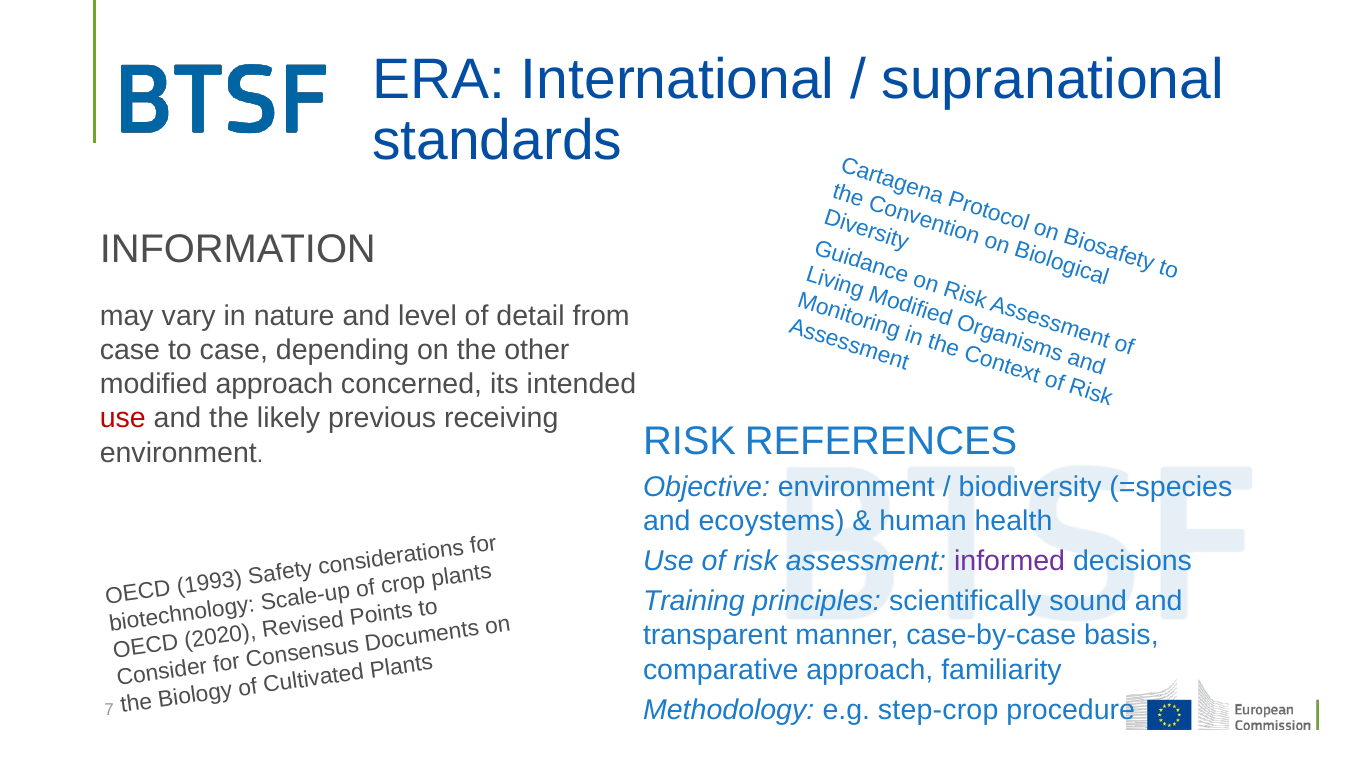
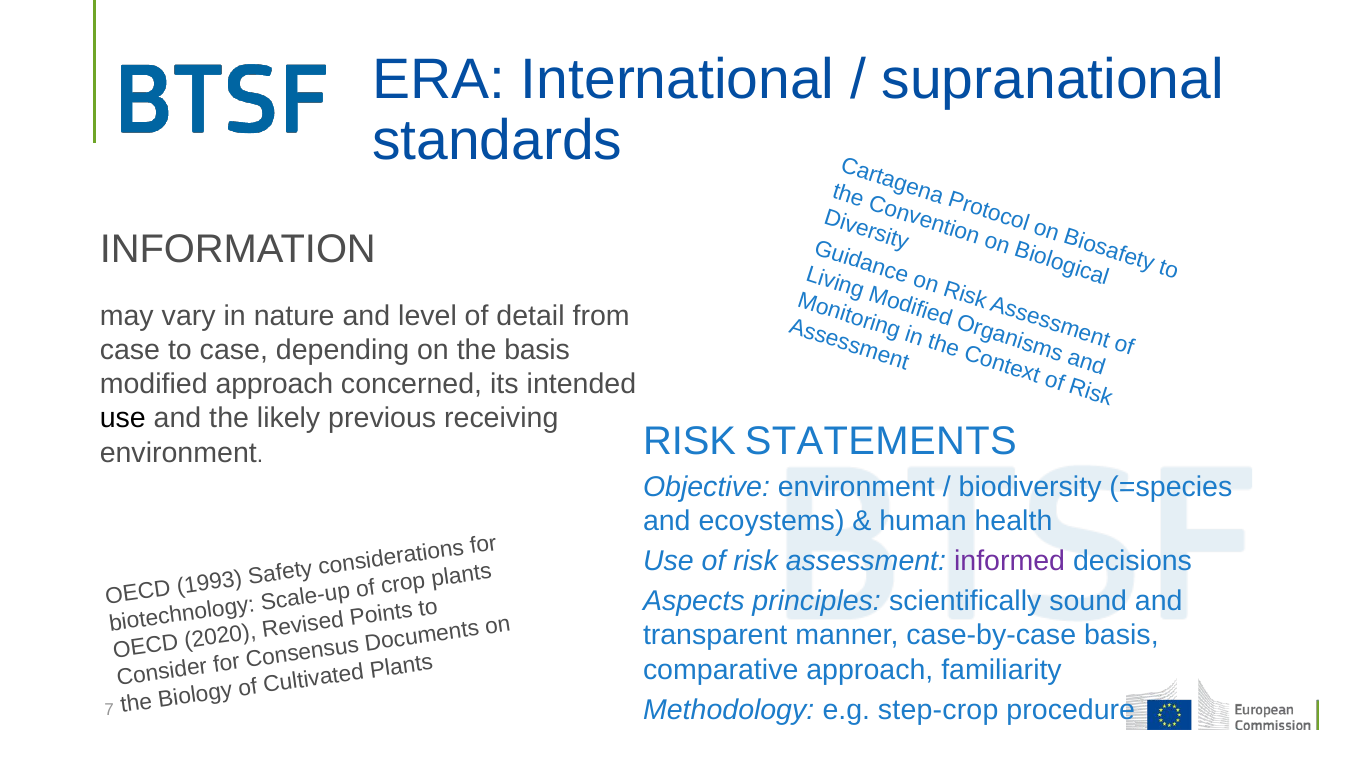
the other: other -> basis
use at (123, 418) colour: red -> black
REFERENCES: REFERENCES -> STATEMENTS
Training: Training -> Aspects
